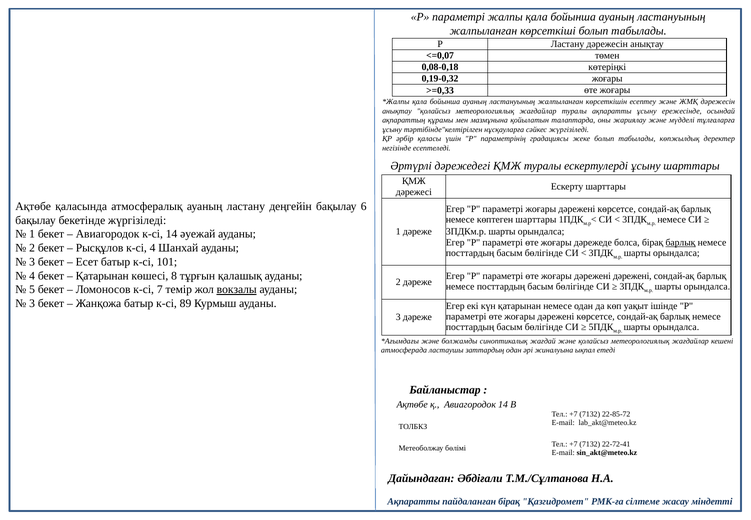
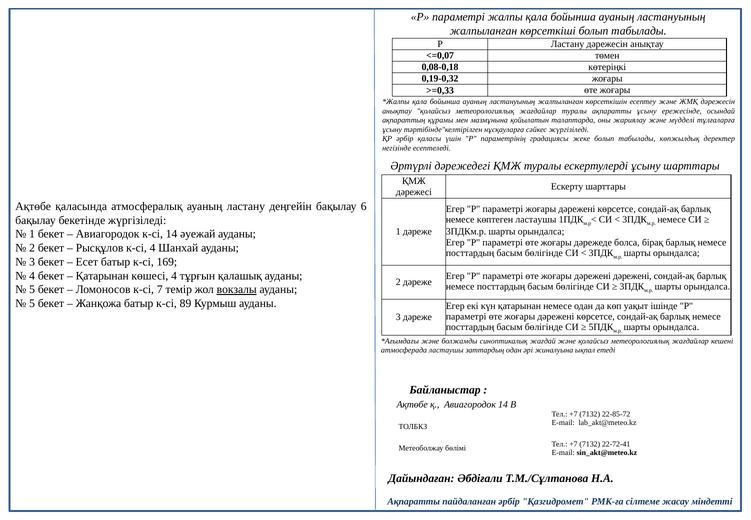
көптеген шарттары: шарттары -> ластаушы
барлық at (680, 242) underline: present -> none
101: 101 -> 169
көшесі 8: 8 -> 4
3 at (32, 303): 3 -> 5
пайдаланған бірақ: бірақ -> әрбір
